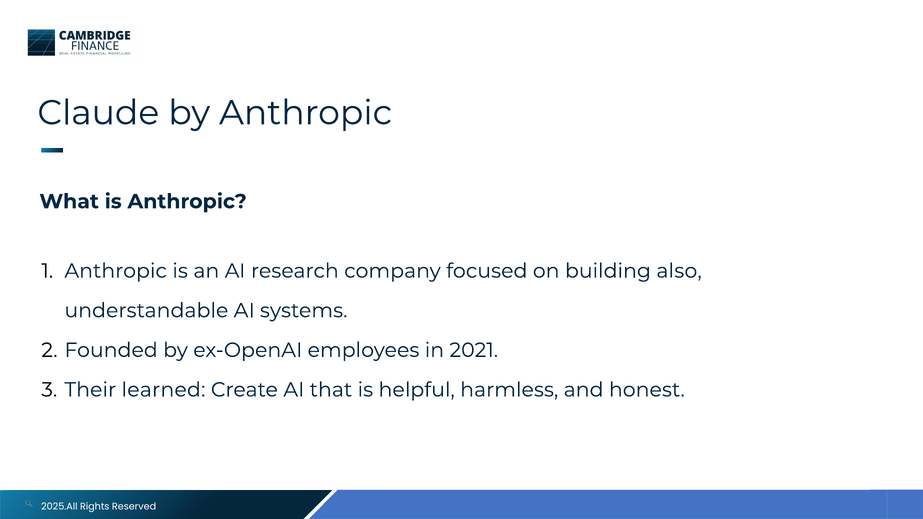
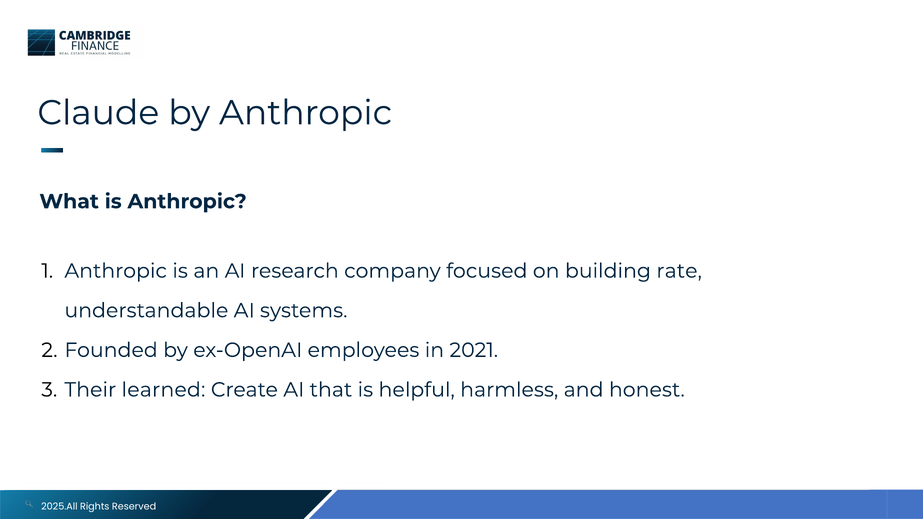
also: also -> rate
